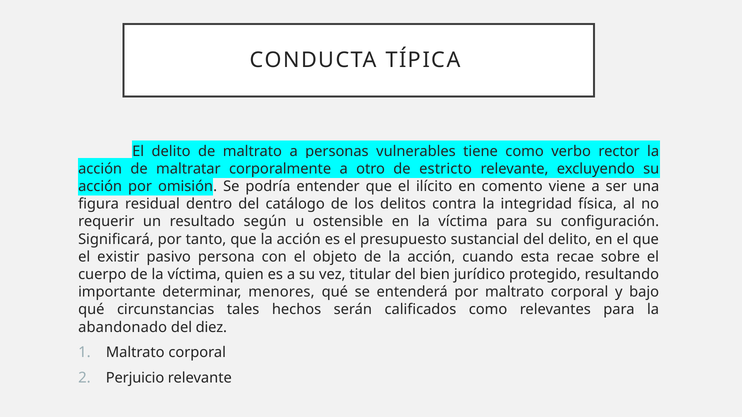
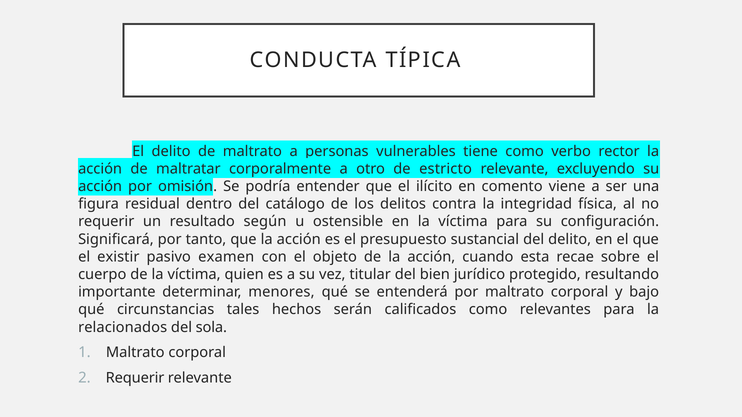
persona: persona -> examen
abandonado: abandonado -> relacionados
diez: diez -> sola
Perjuicio at (135, 378): Perjuicio -> Requerir
